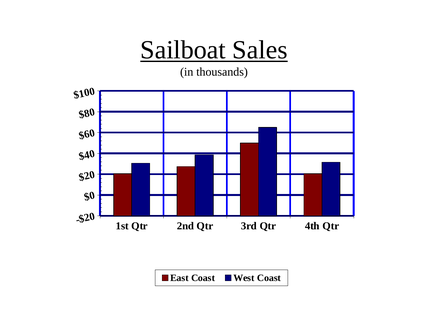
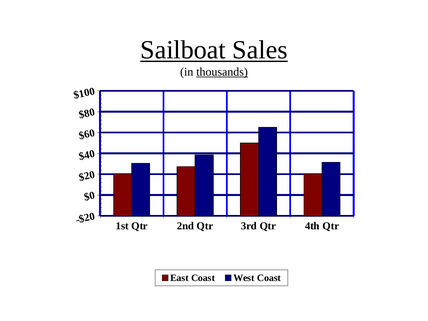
thousands underline: none -> present
